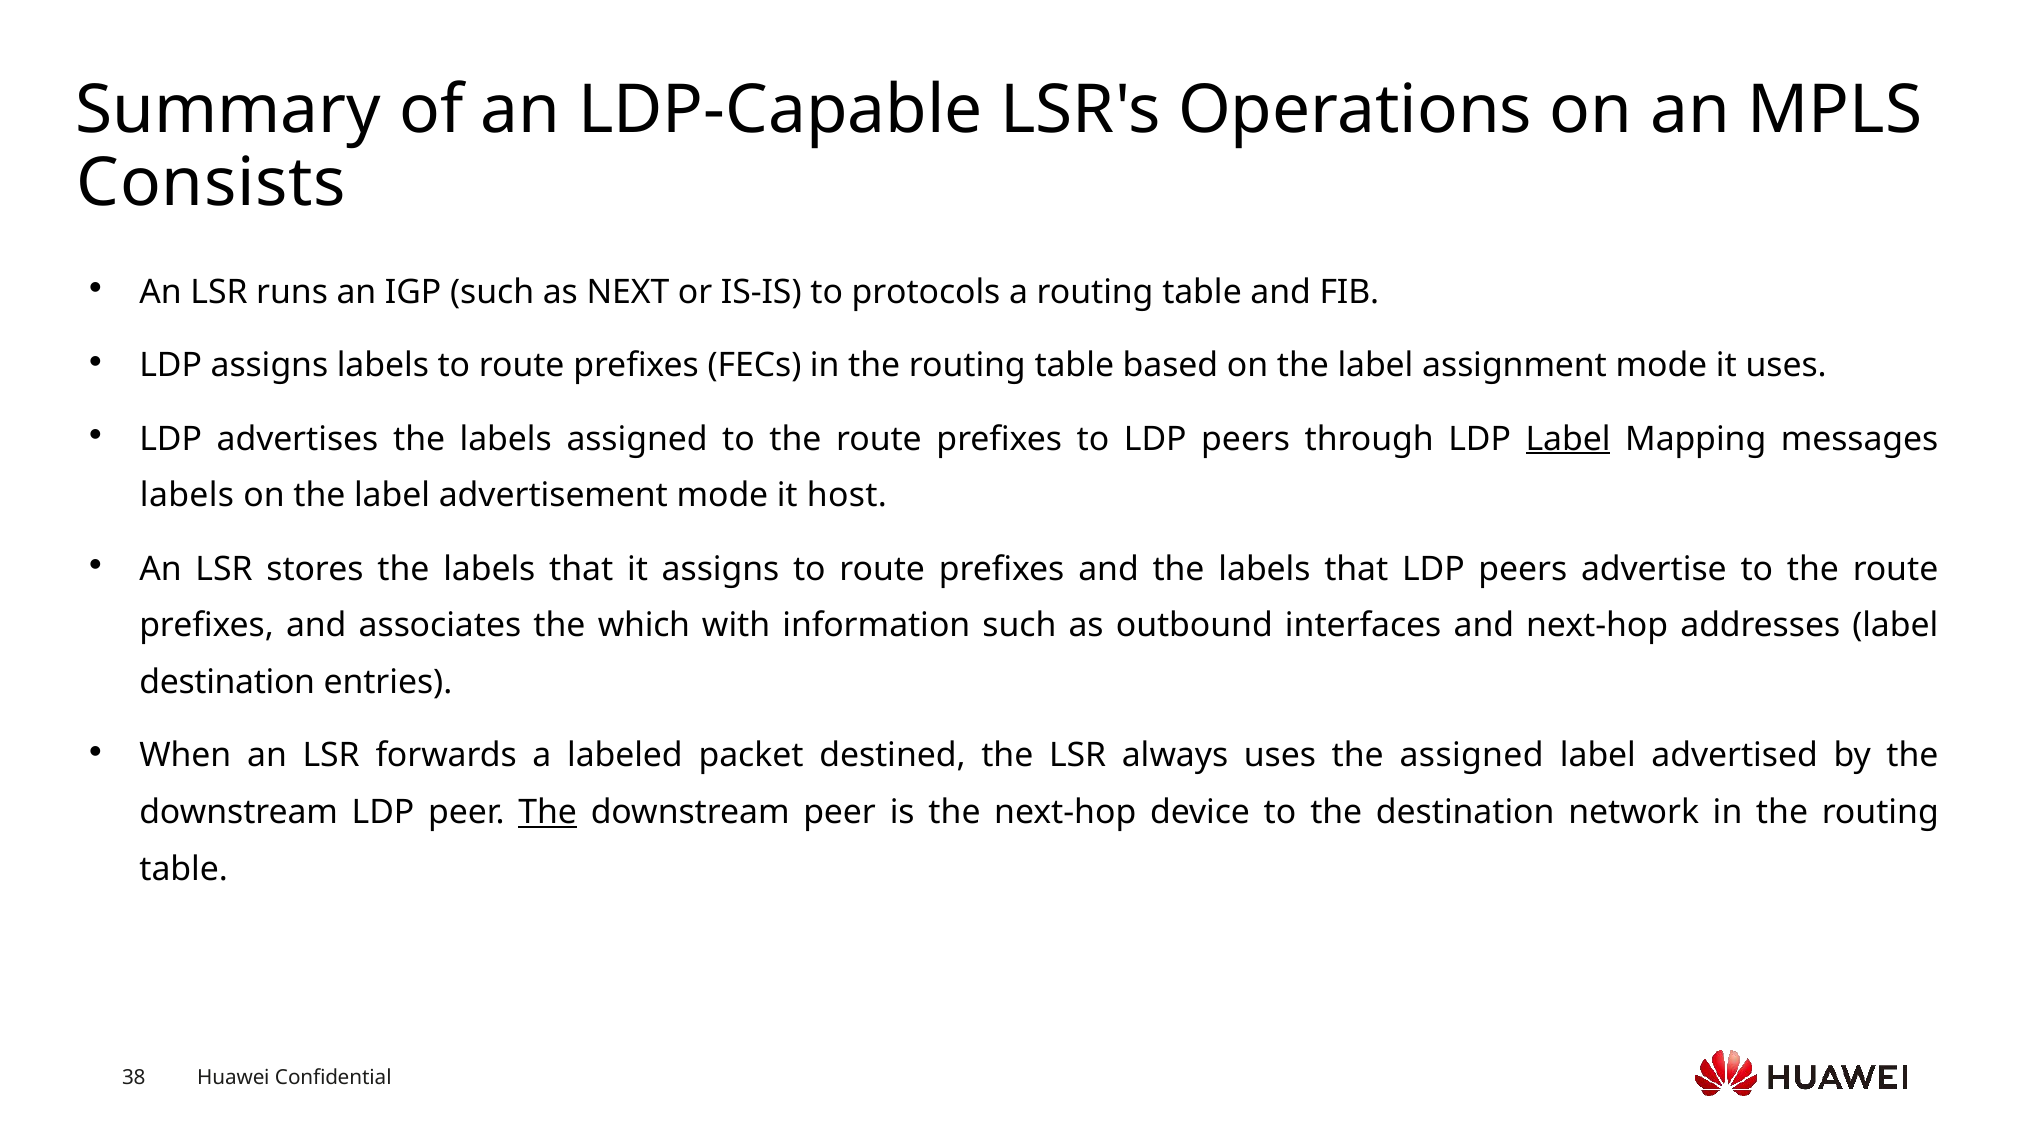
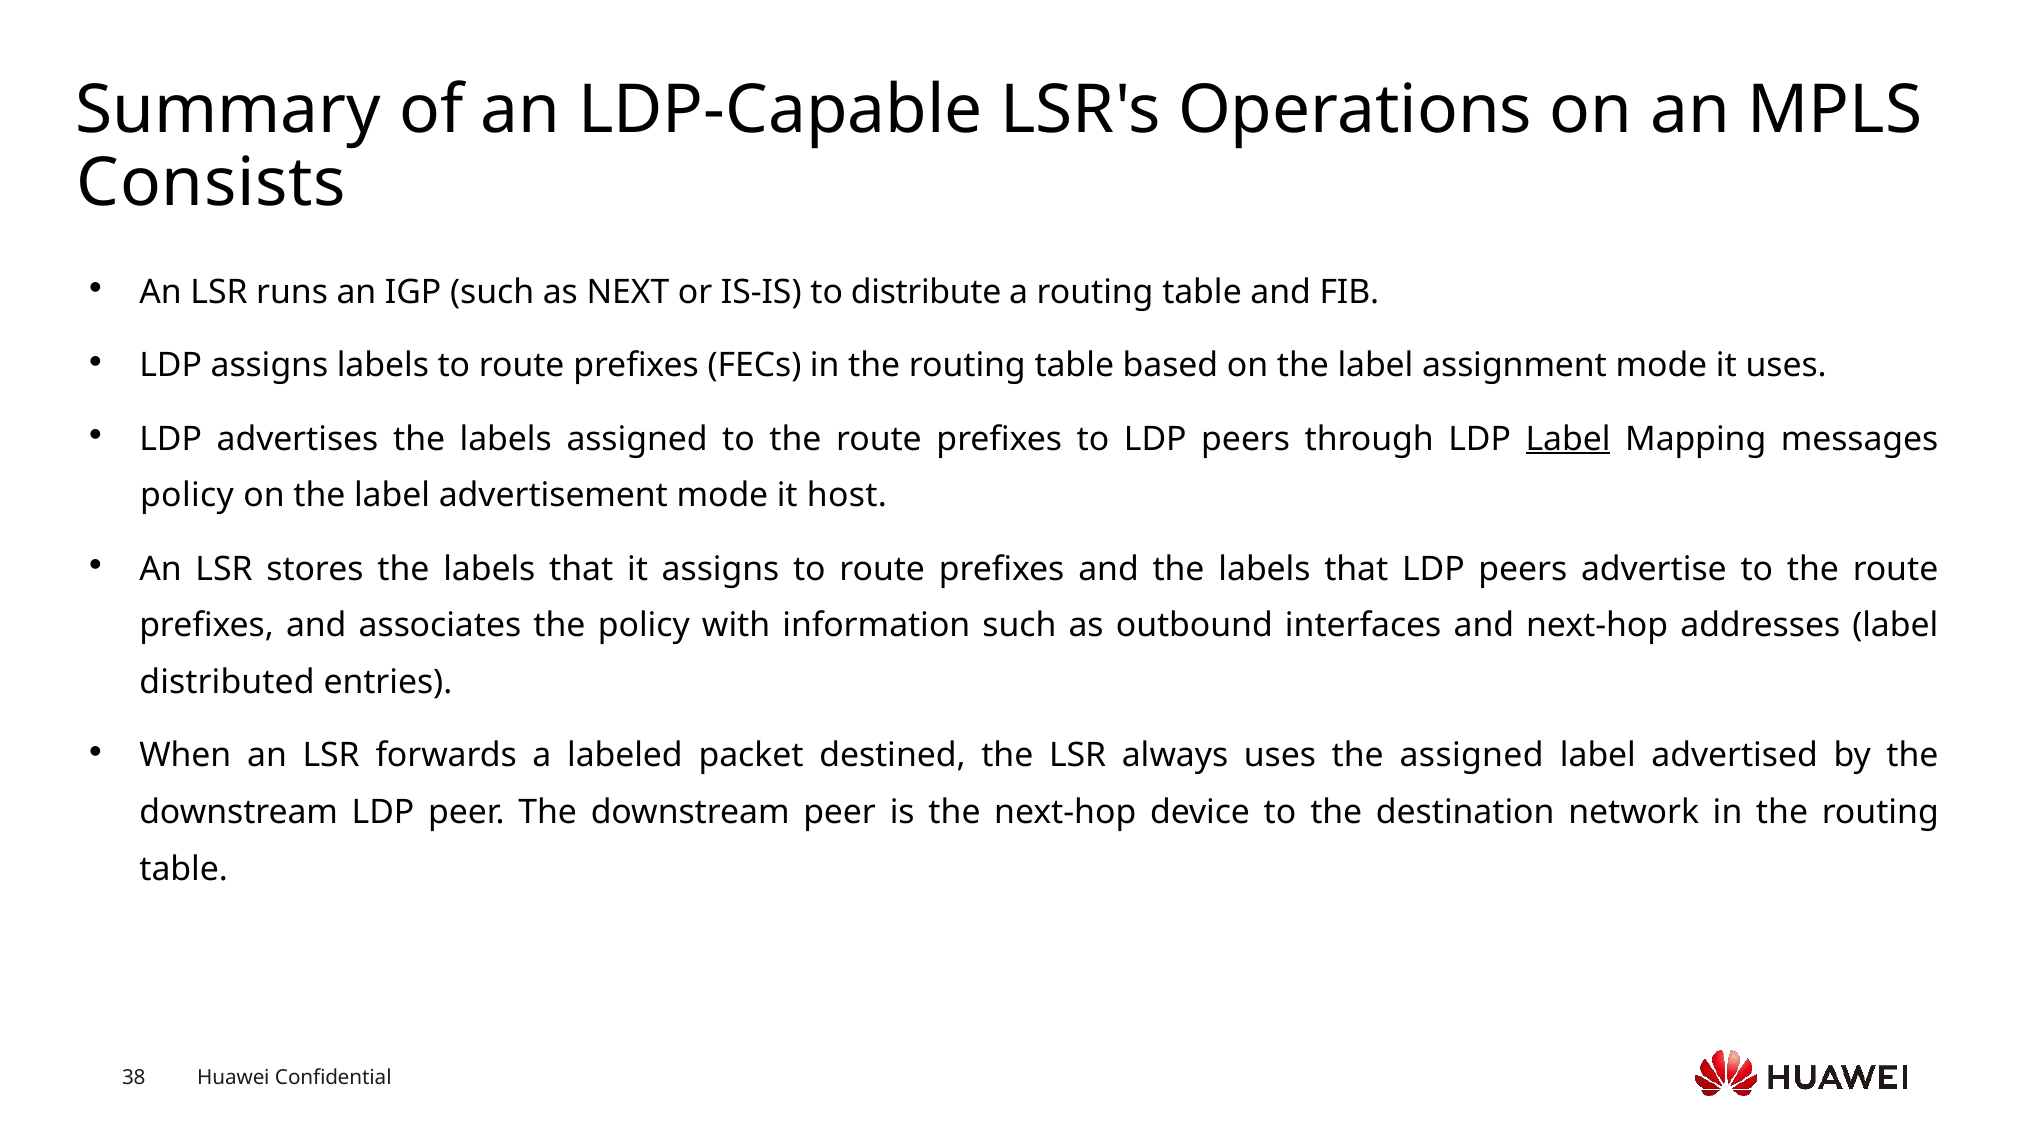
protocols: protocols -> distribute
labels at (187, 496): labels -> policy
the which: which -> policy
destination at (227, 683): destination -> distributed
The at (548, 813) underline: present -> none
